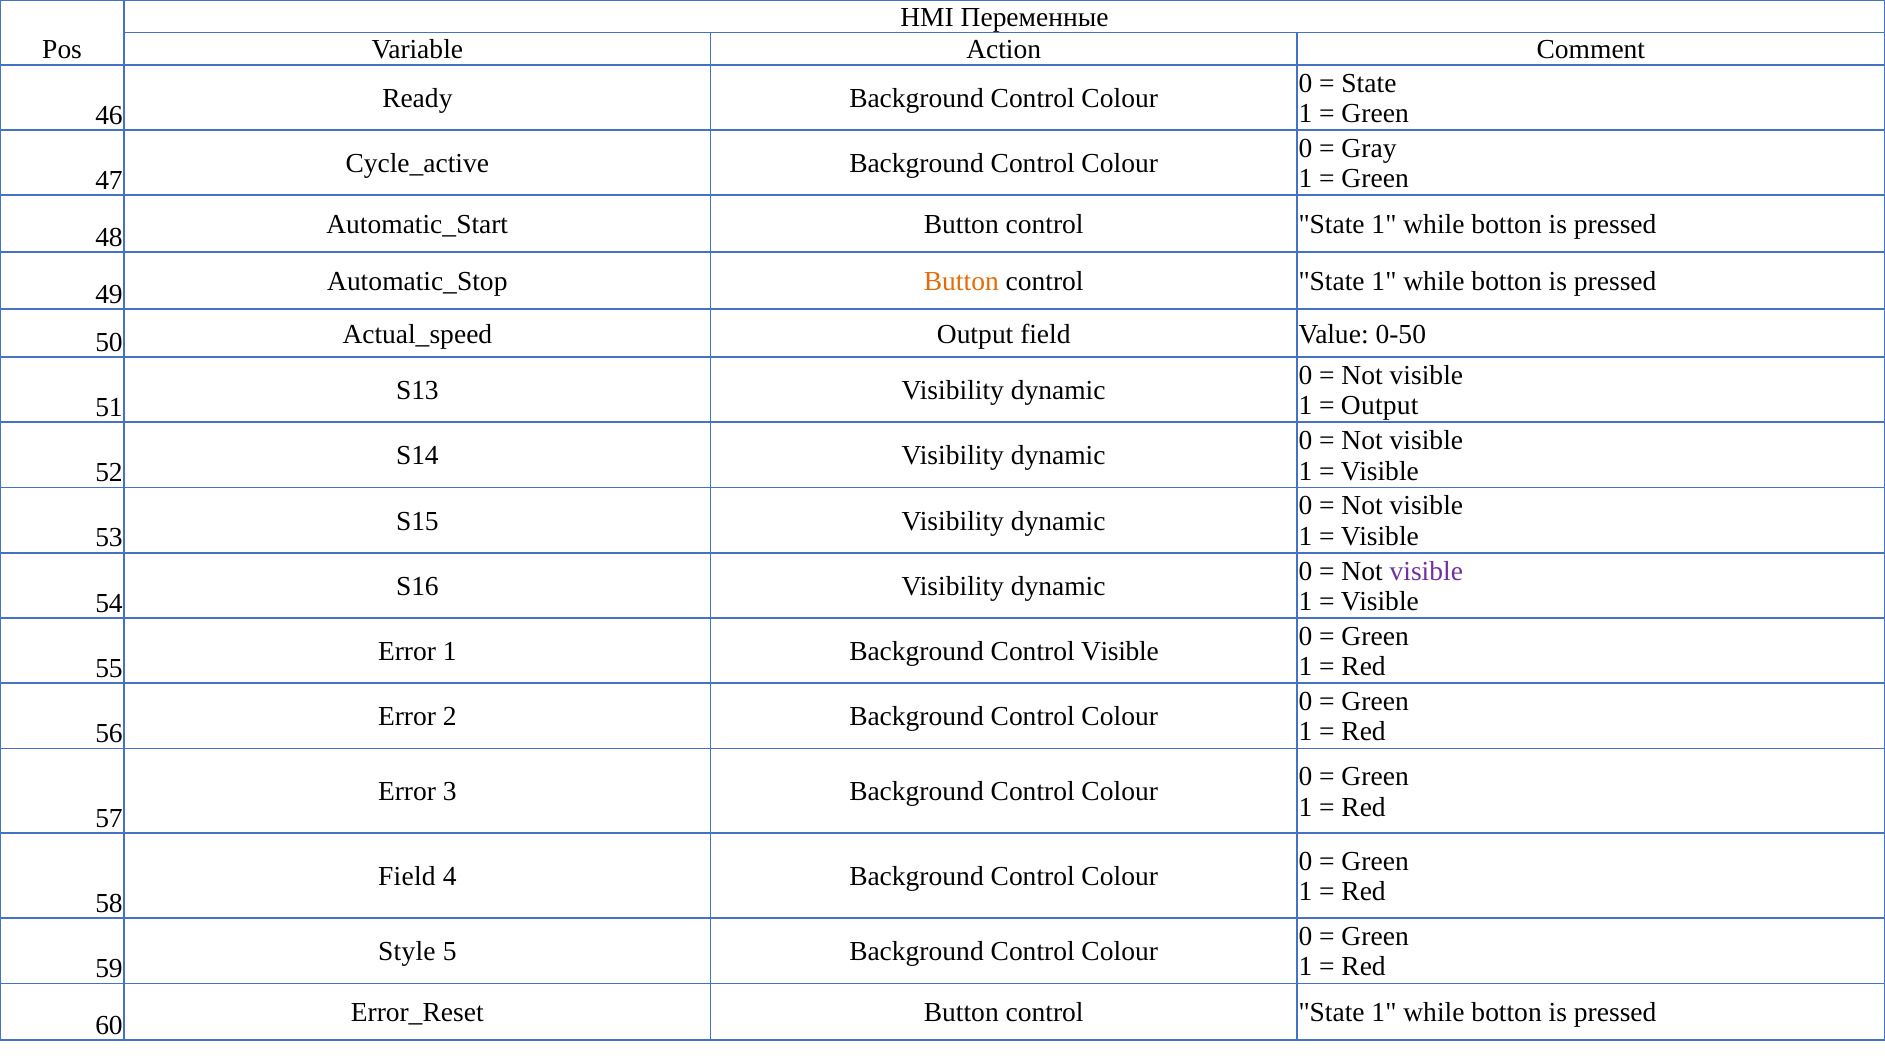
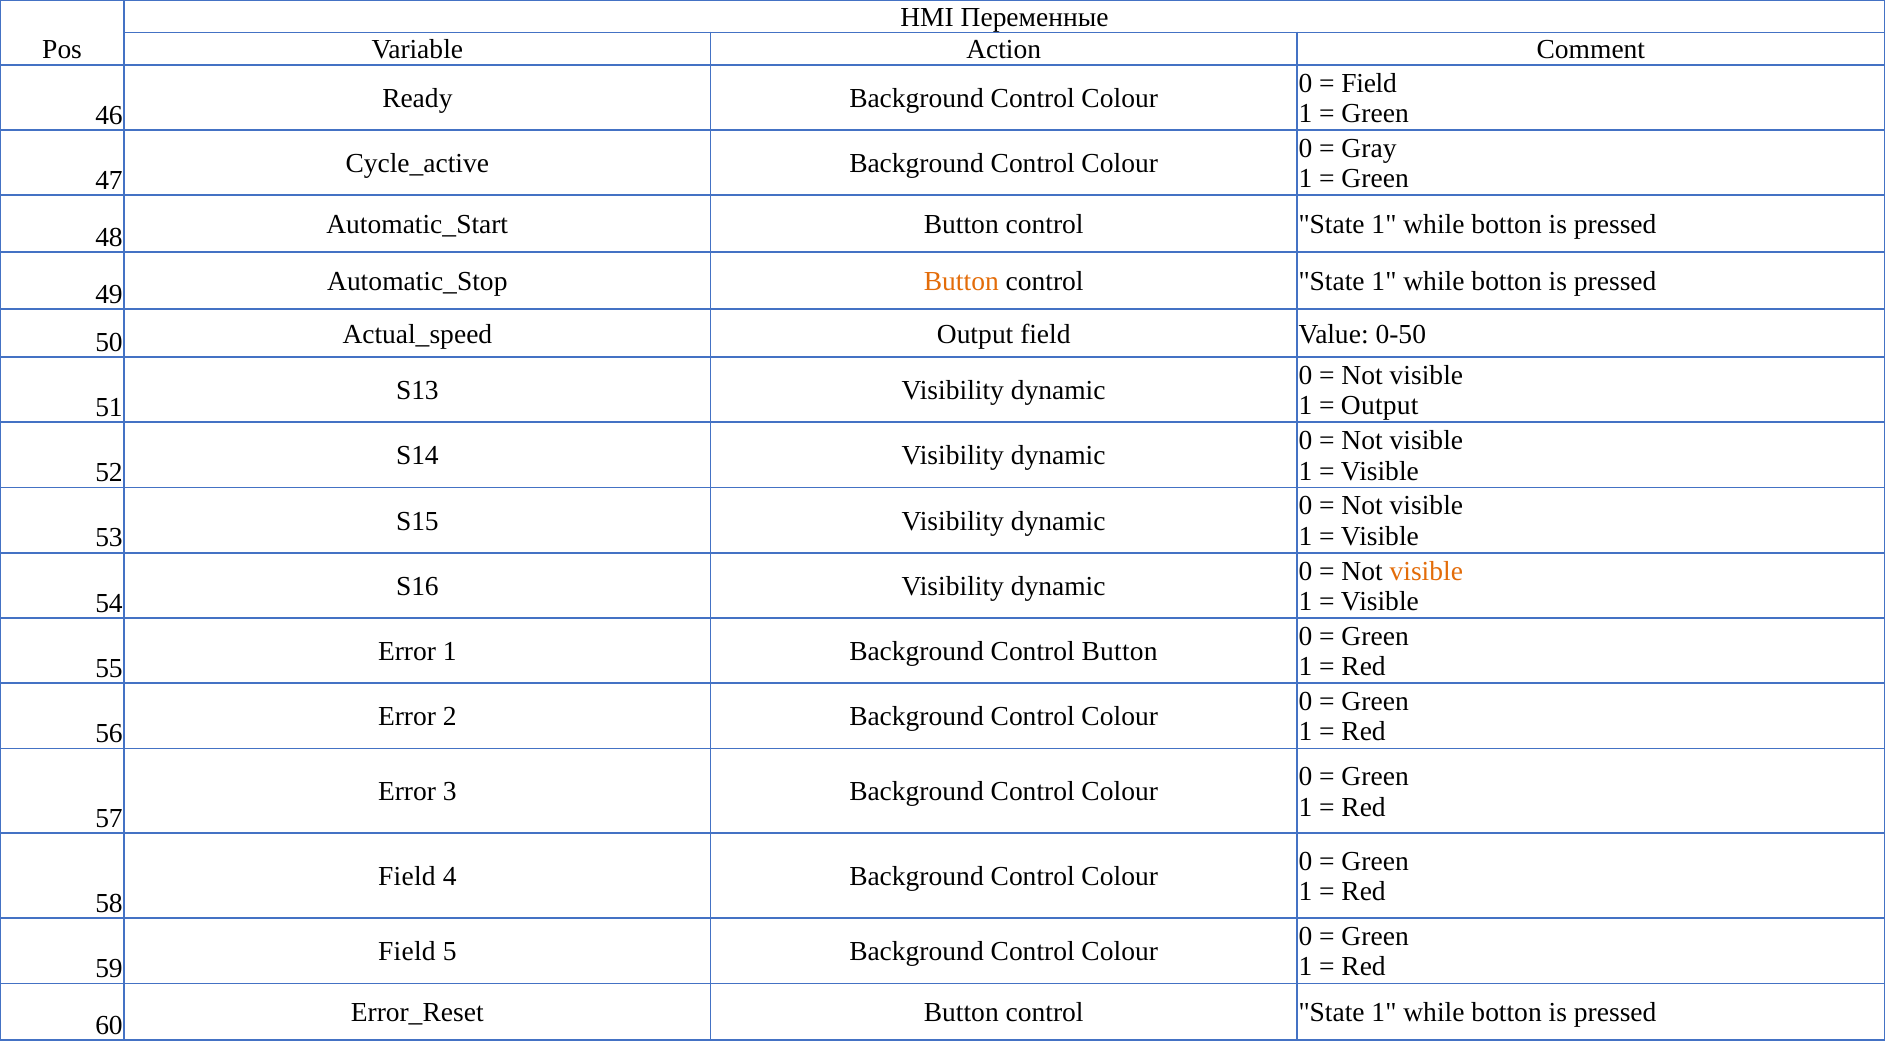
State at (1369, 83): State -> Field
visible at (1426, 571) colour: purple -> orange
Control Visible: Visible -> Button
Style at (407, 952): Style -> Field
